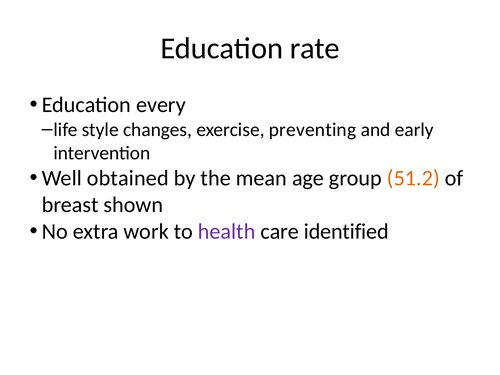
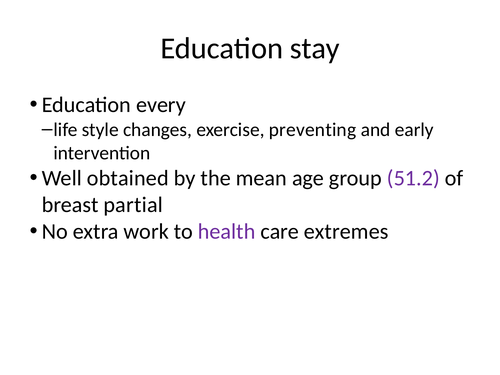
rate: rate -> stay
51.2 colour: orange -> purple
shown: shown -> partial
identified: identified -> extremes
